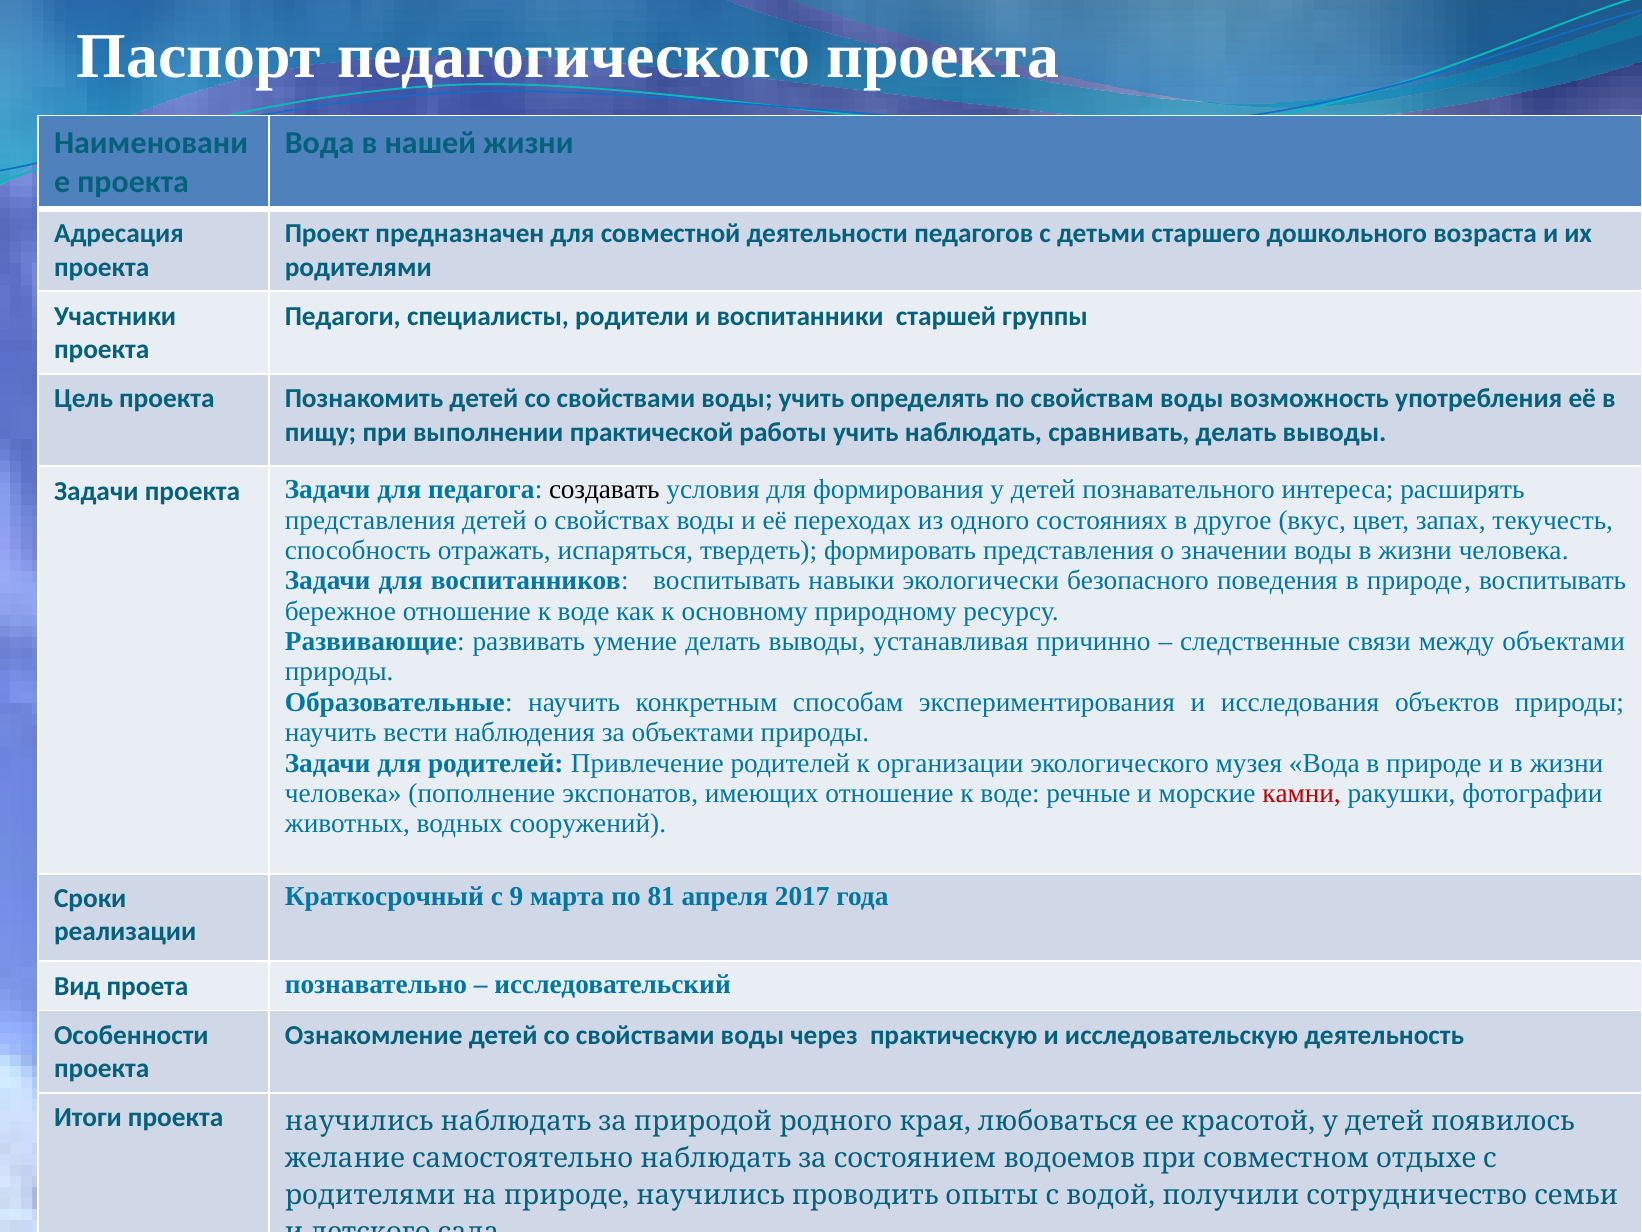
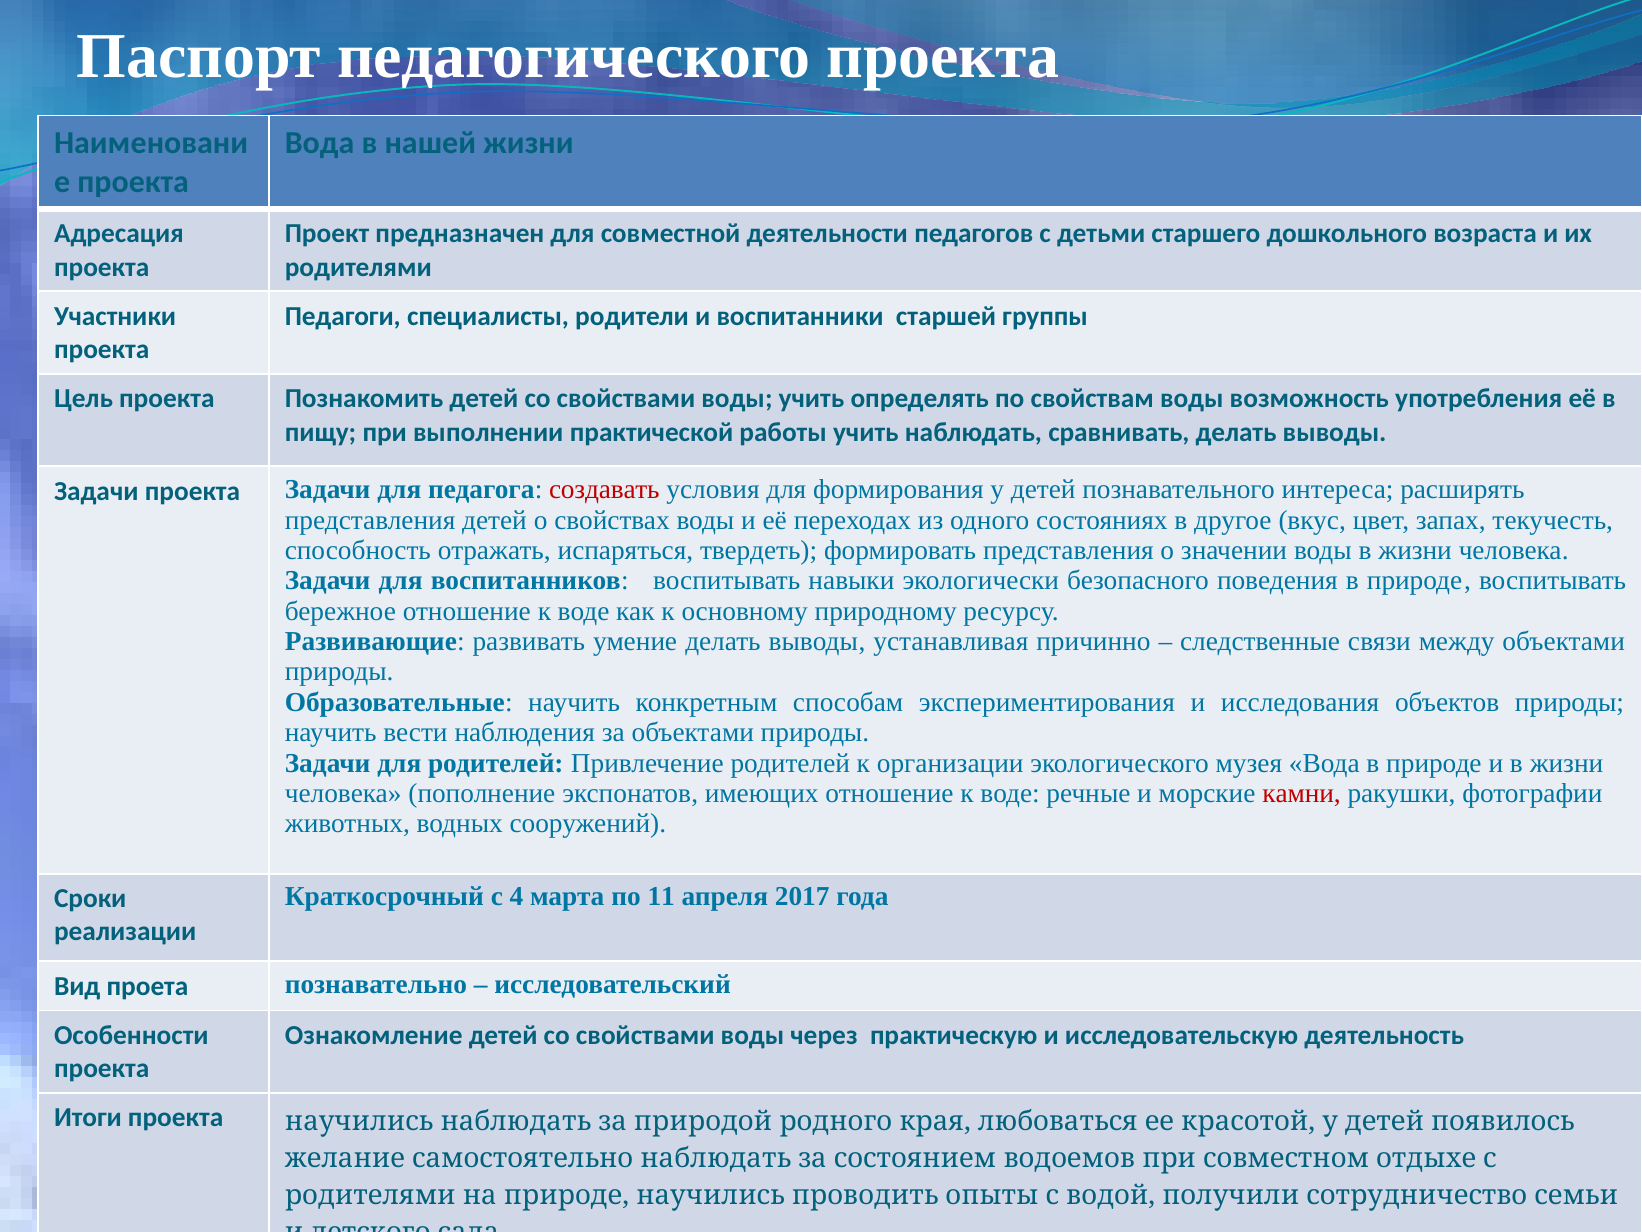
создавать colour: black -> red
9: 9 -> 4
81: 81 -> 11
